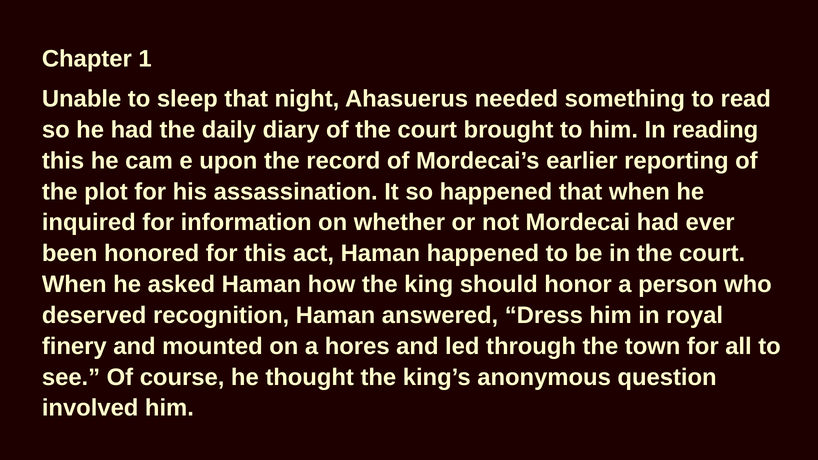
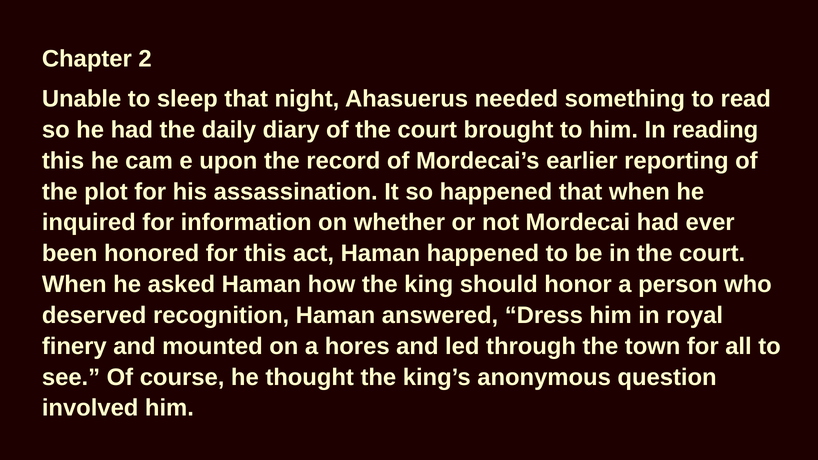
1: 1 -> 2
